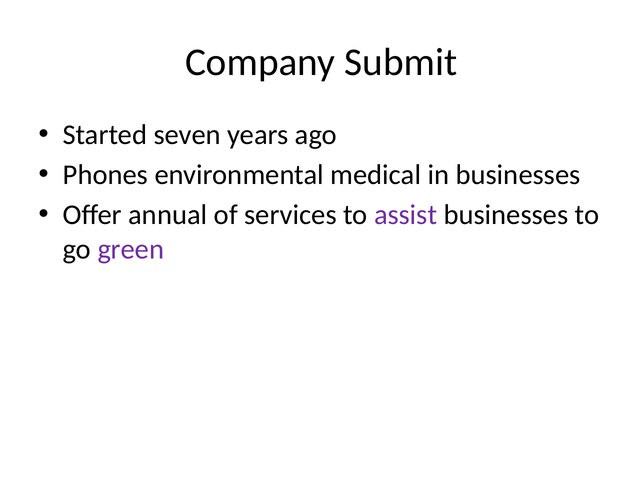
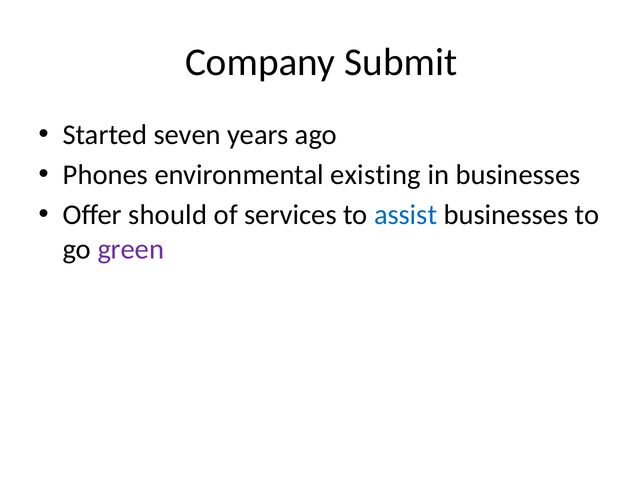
medical: medical -> existing
annual: annual -> should
assist colour: purple -> blue
